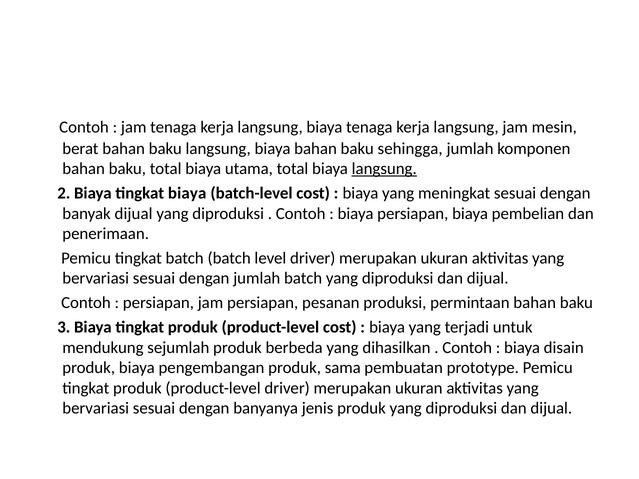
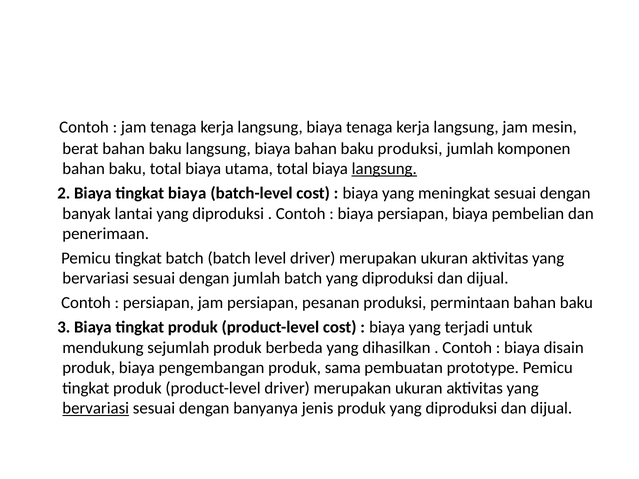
baku sehingga: sehingga -> produksi
banyak dijual: dijual -> lantai
bervariasi at (96, 408) underline: none -> present
